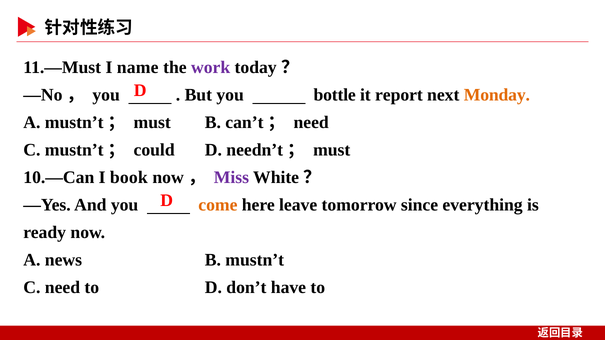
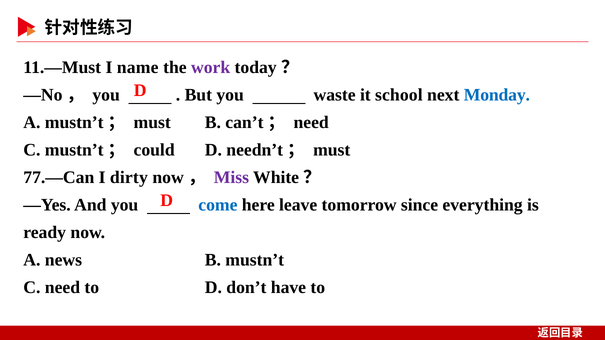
bottle: bottle -> waste
report: report -> school
Monday colour: orange -> blue
10.—Can: 10.—Can -> 77.—Can
book: book -> dirty
come colour: orange -> blue
